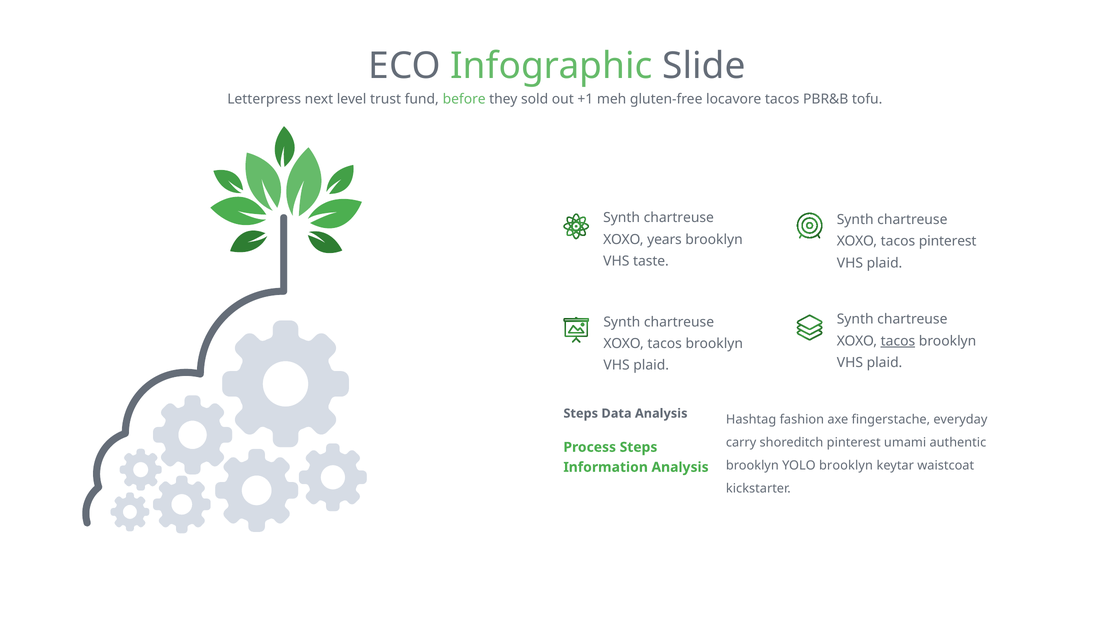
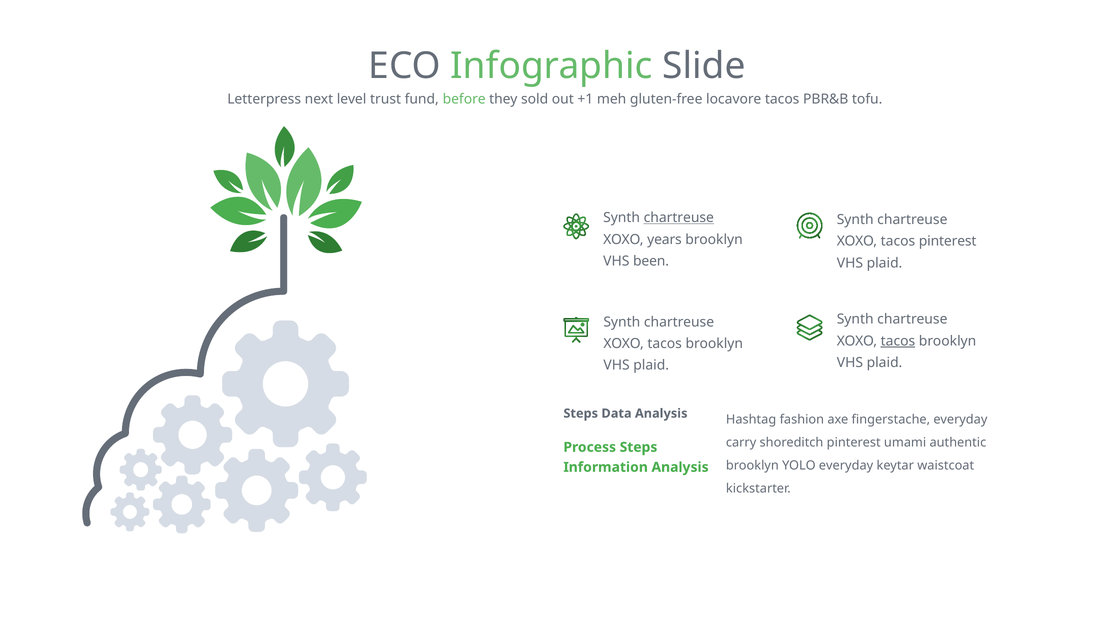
chartreuse at (679, 218) underline: none -> present
taste: taste -> been
YOLO brooklyn: brooklyn -> everyday
